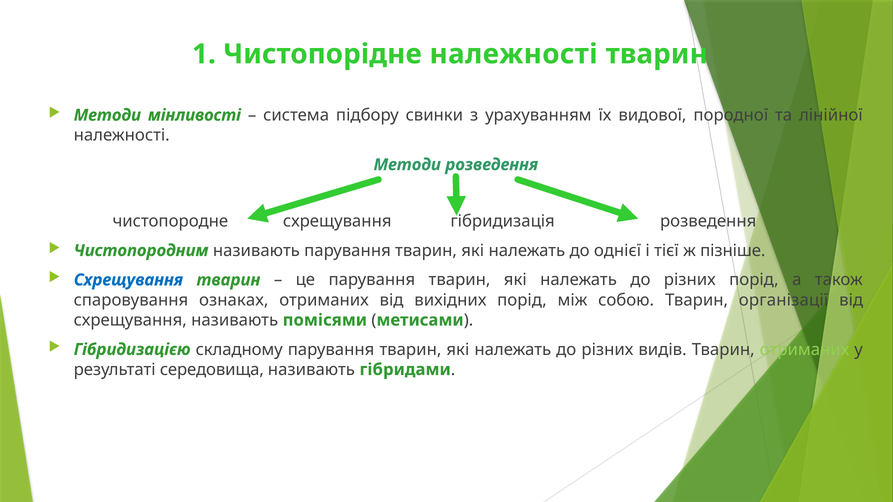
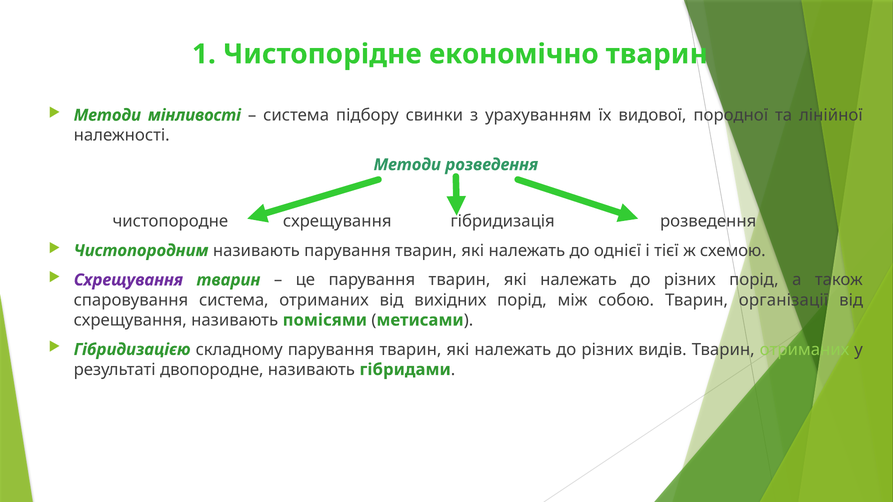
Чистопорідне належності: належності -> економічно
пізніше: пізніше -> схемою
Схрещування at (128, 280) colour: blue -> purple
спаровування ознаках: ознаках -> система
середовища: середовища -> двопородне
